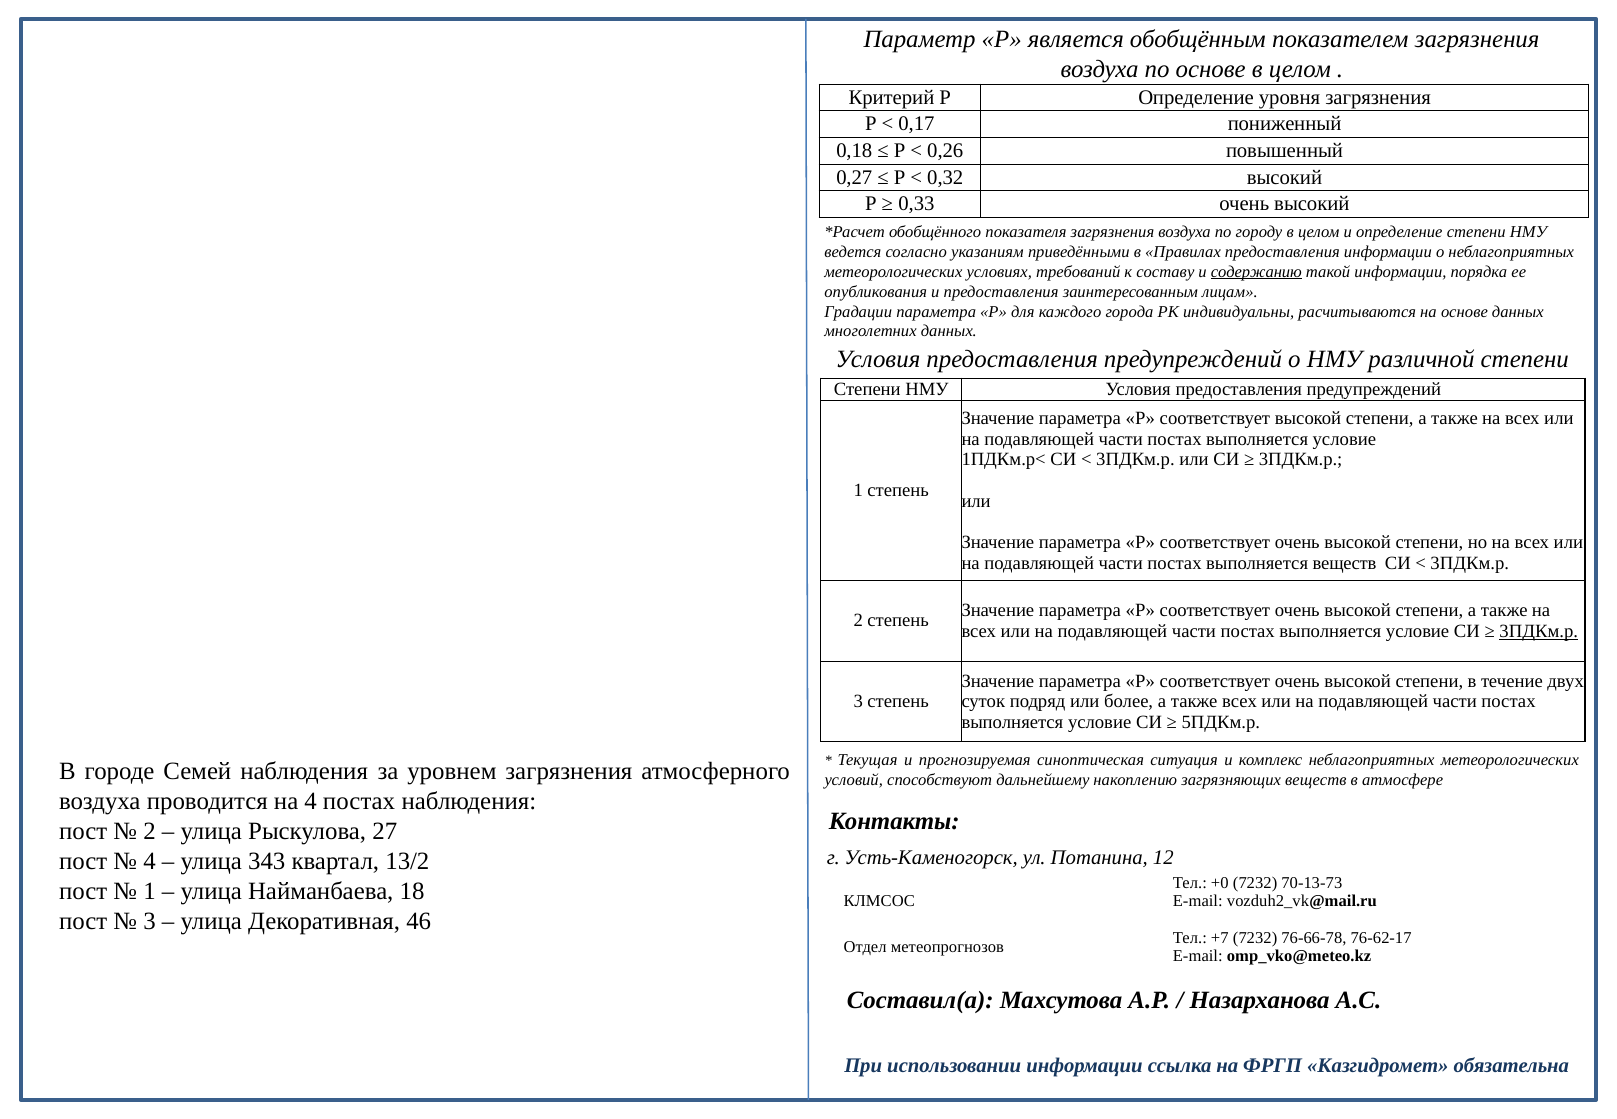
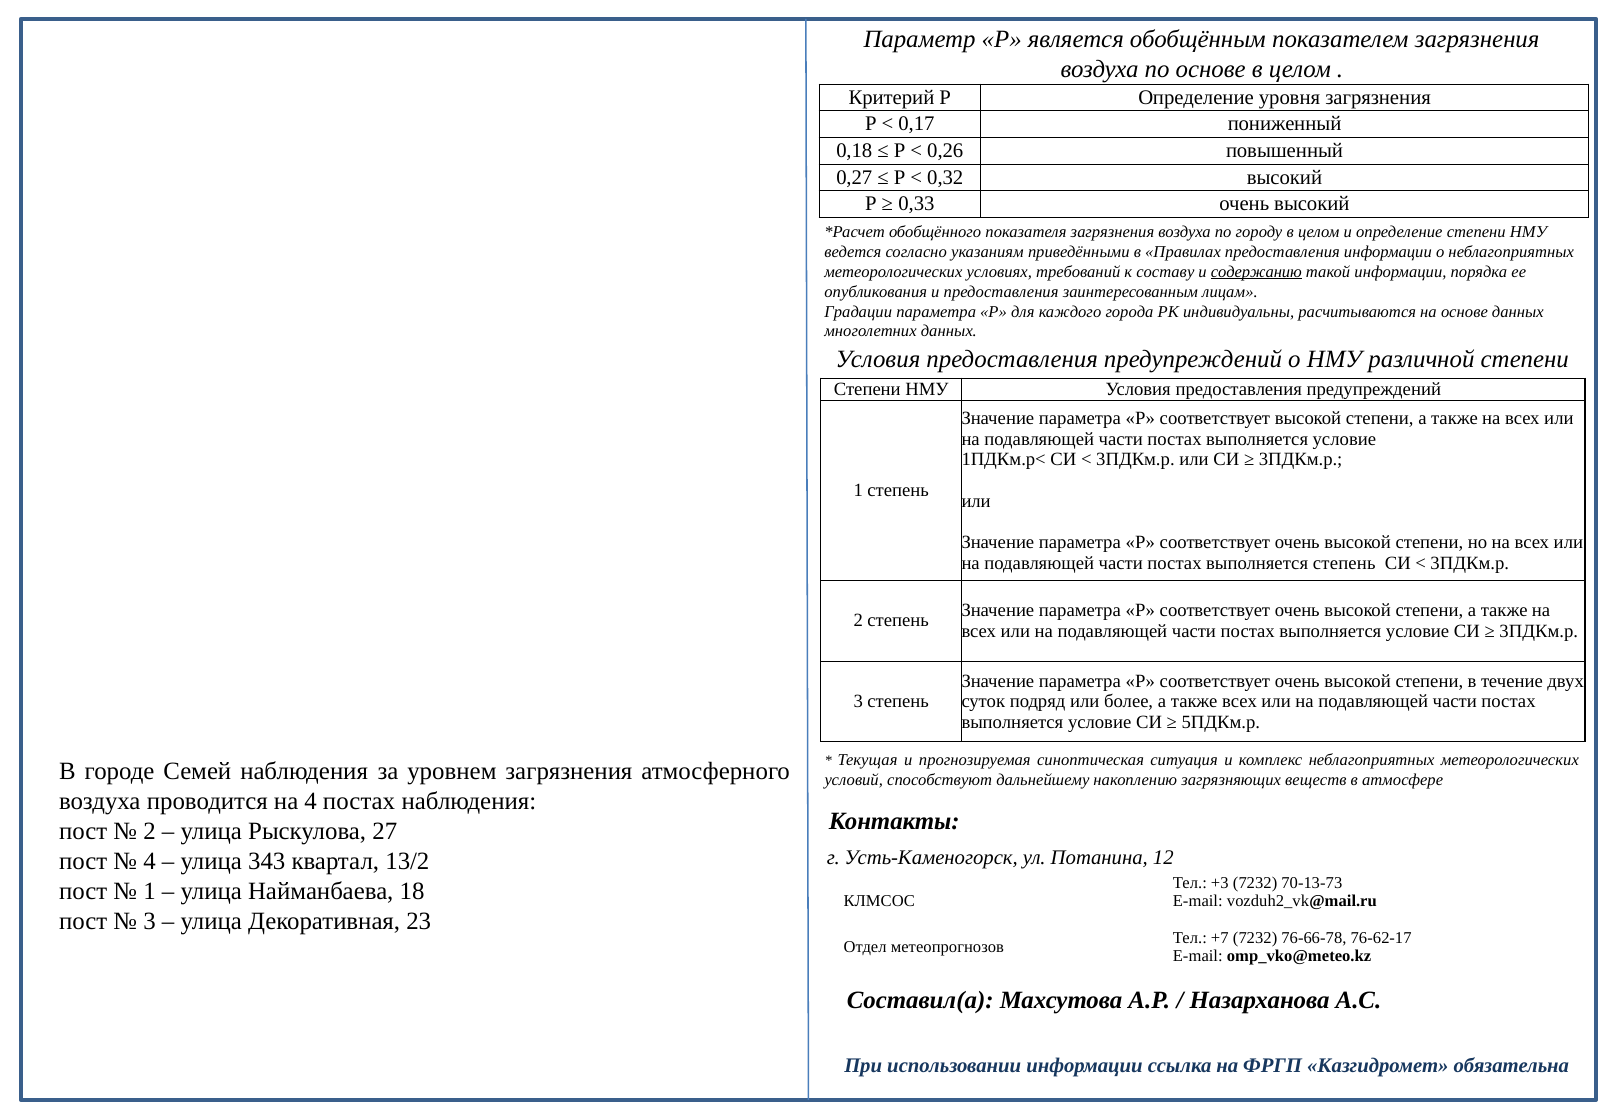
выполняется веществ: веществ -> степень
3ПДКм.р at (1539, 631) underline: present -> none
+0: +0 -> +3
46: 46 -> 23
